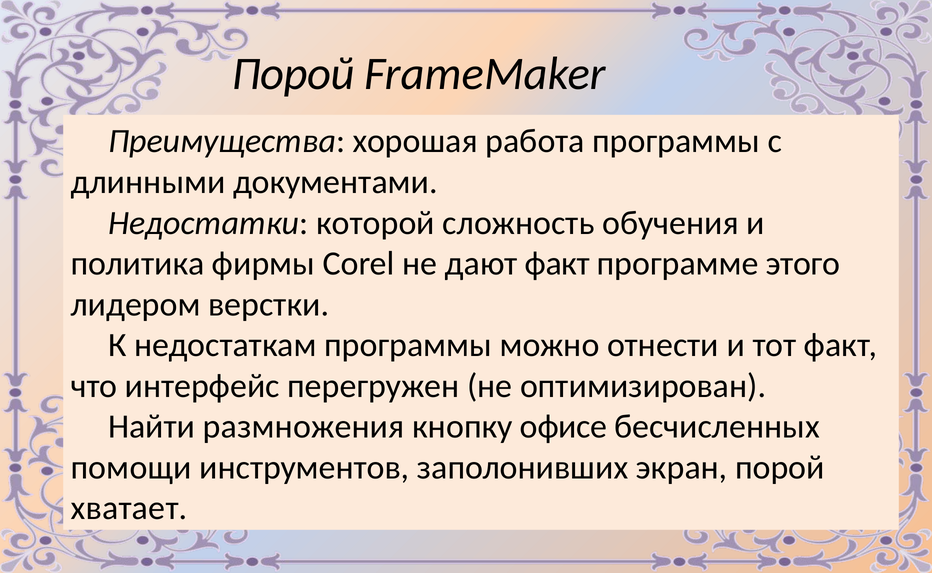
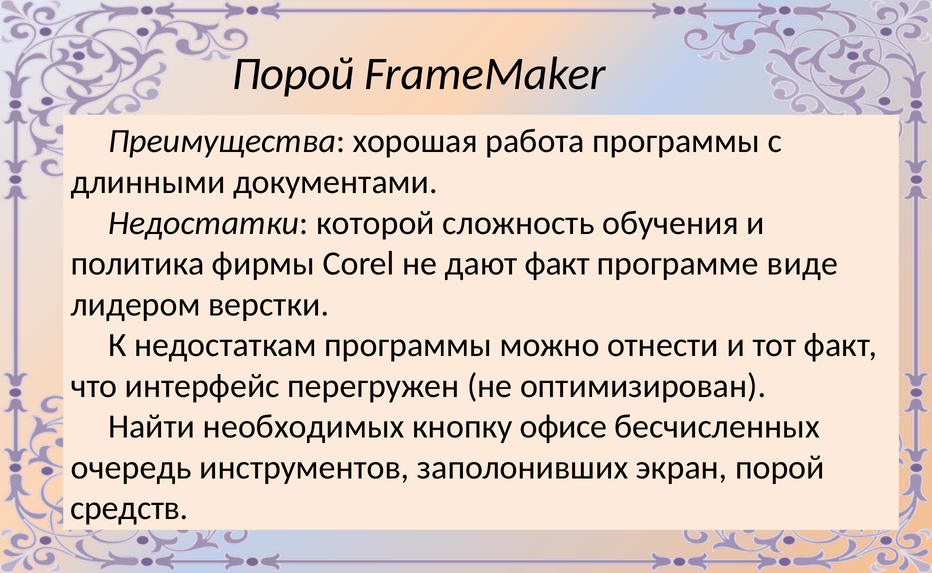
этого: этого -> виде
размножения: размножения -> необходимых
помощи: помощи -> очередь
хватает: хватает -> средств
